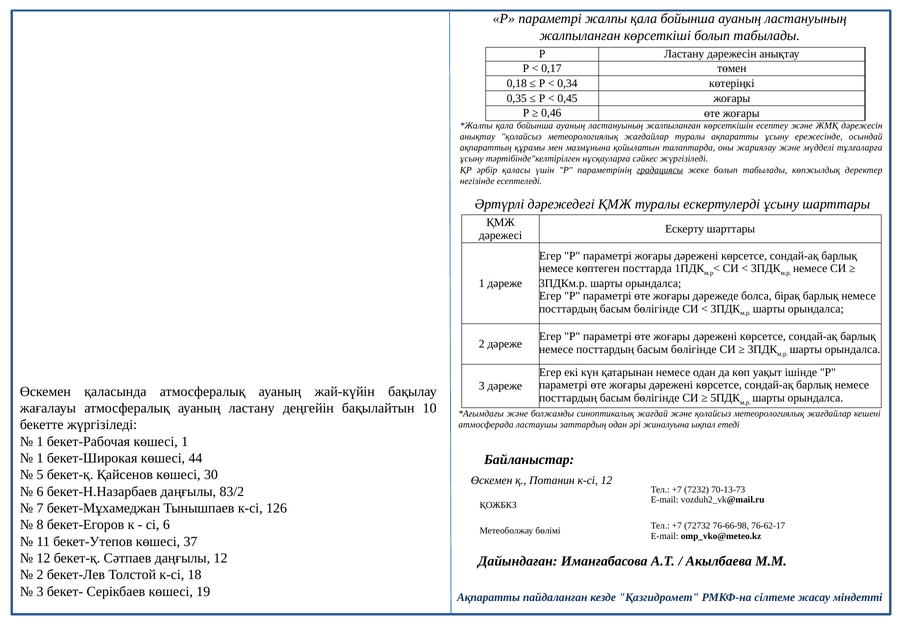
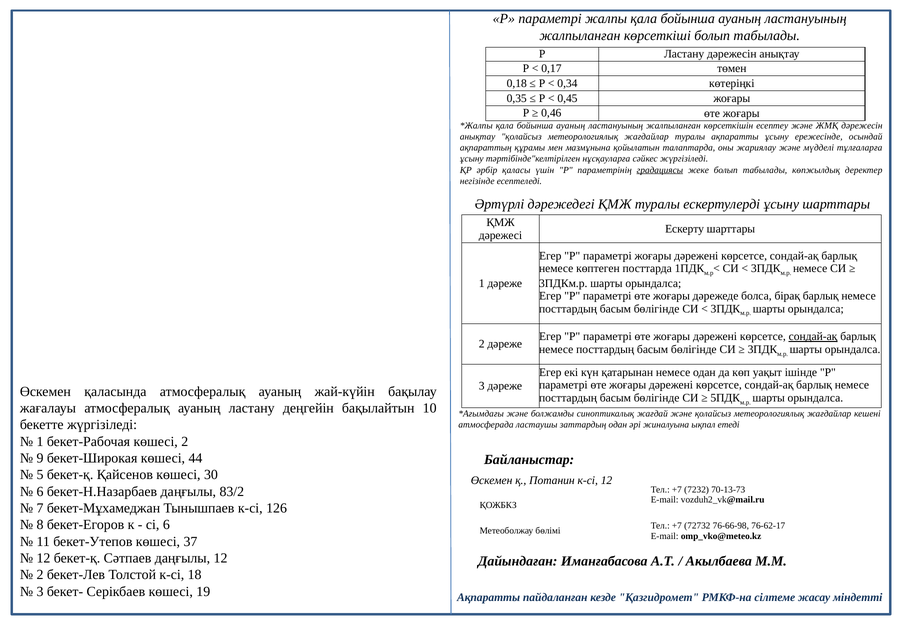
сондай-ақ at (813, 336) underline: none -> present
көшесі 1: 1 -> 2
1 at (40, 458): 1 -> 9
